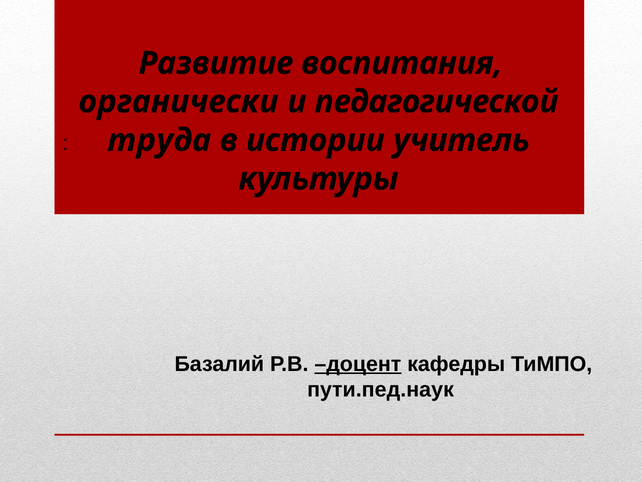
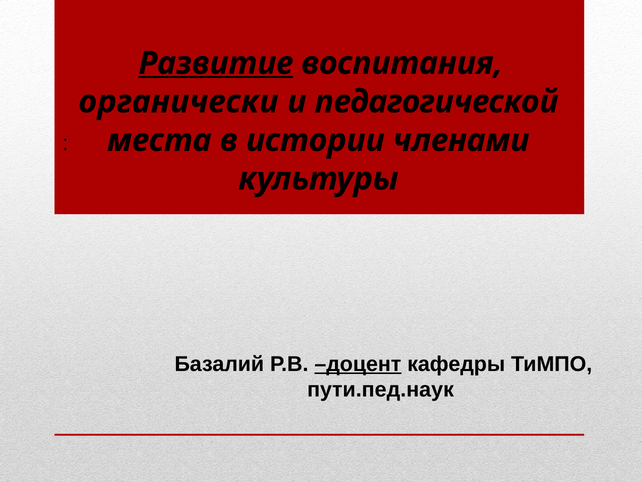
Развитие underline: none -> present
труда: труда -> места
учитель: учитель -> членами
